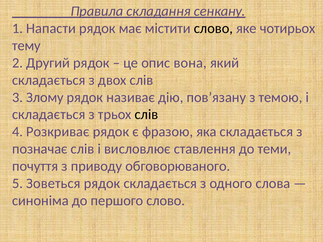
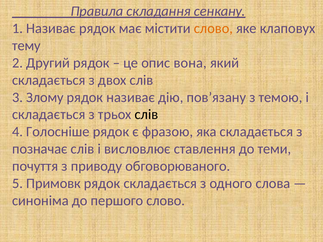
1 Напасти: Напасти -> Називає
слово at (213, 28) colour: black -> orange
чотирьох: чотирьох -> клаповух
Розкриває: Розкриває -> Голосніше
Зоветься: Зоветься -> Примовк
